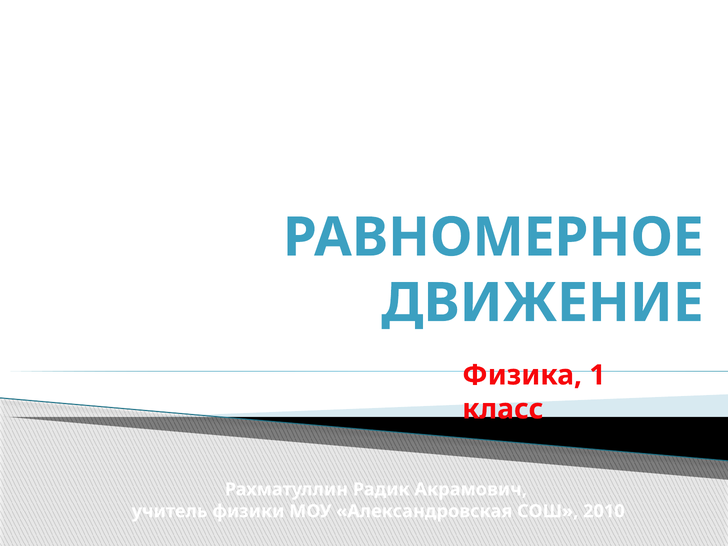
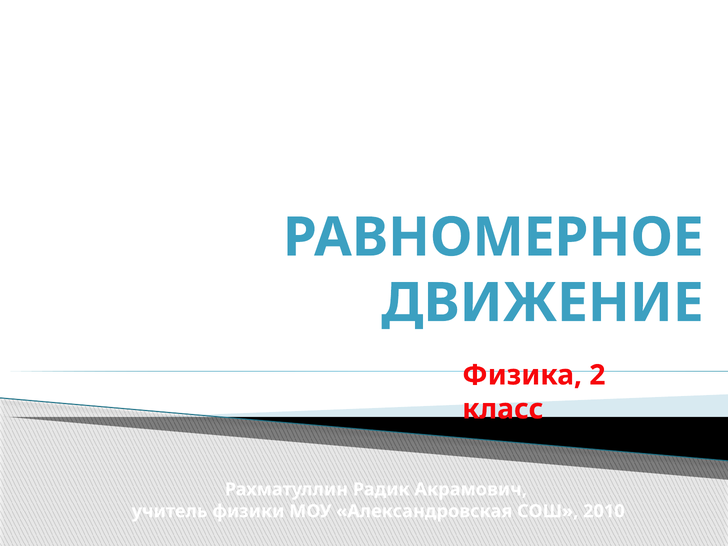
Физика 1: 1 -> 2
